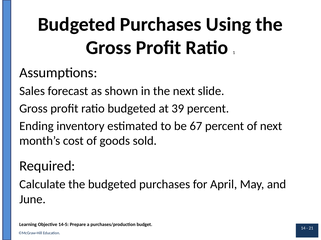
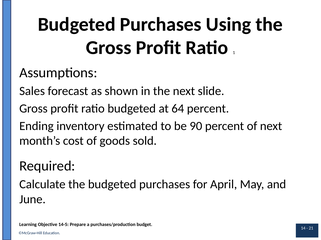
39: 39 -> 64
67: 67 -> 90
